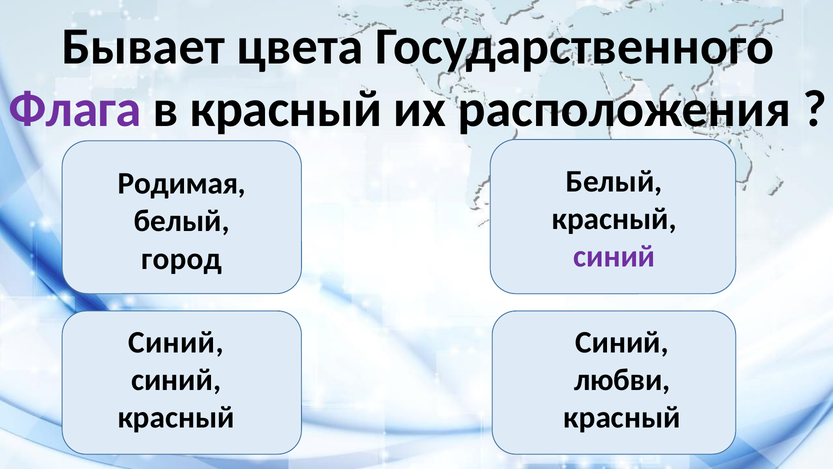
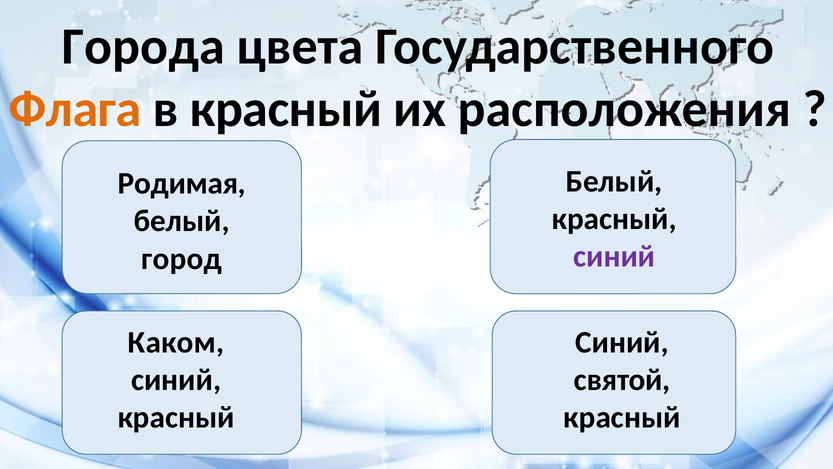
Бывает: Бывает -> Города
Флага colour: purple -> orange
Синий at (176, 342): Синий -> Каком
любви: любви -> святой
